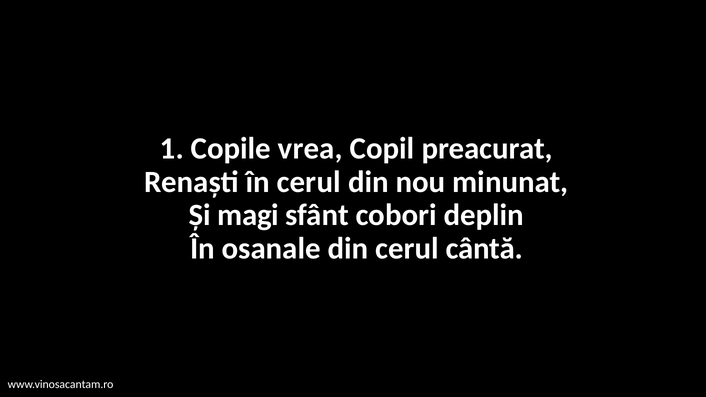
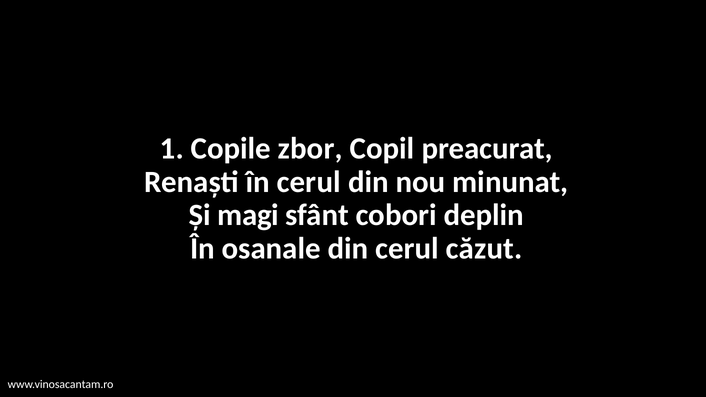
vrea: vrea -> zbor
cântă: cântă -> căzut
